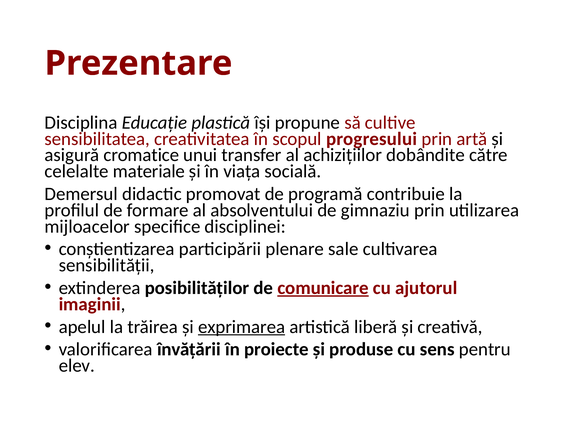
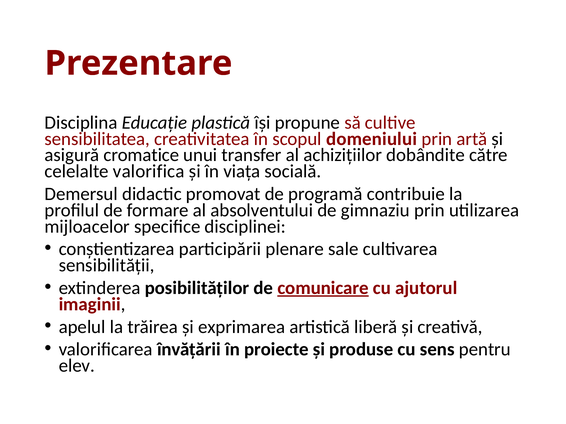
progresului: progresului -> domeniului
materiale: materiale -> valorifica
exprimarea underline: present -> none
